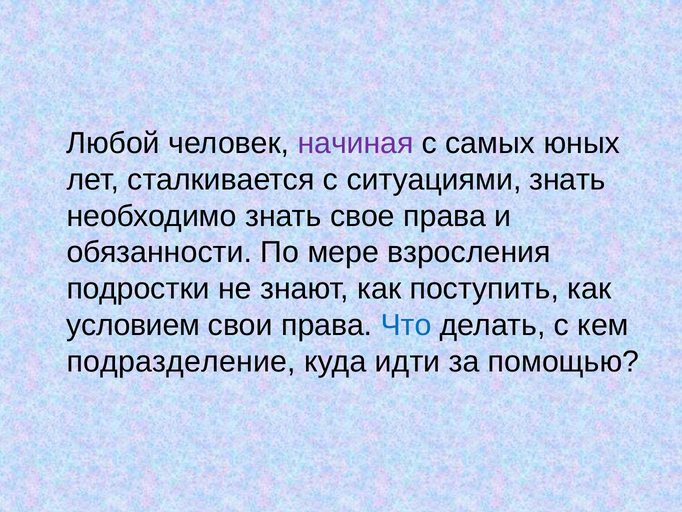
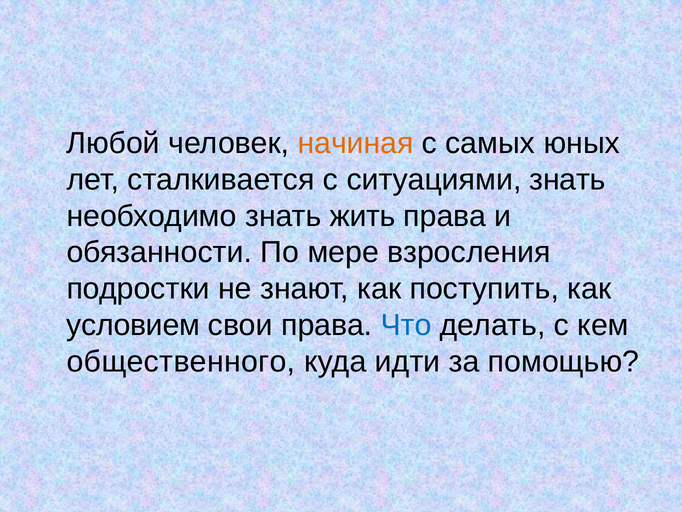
начиная colour: purple -> orange
свое: свое -> жить
подразделение: подразделение -> общественного
